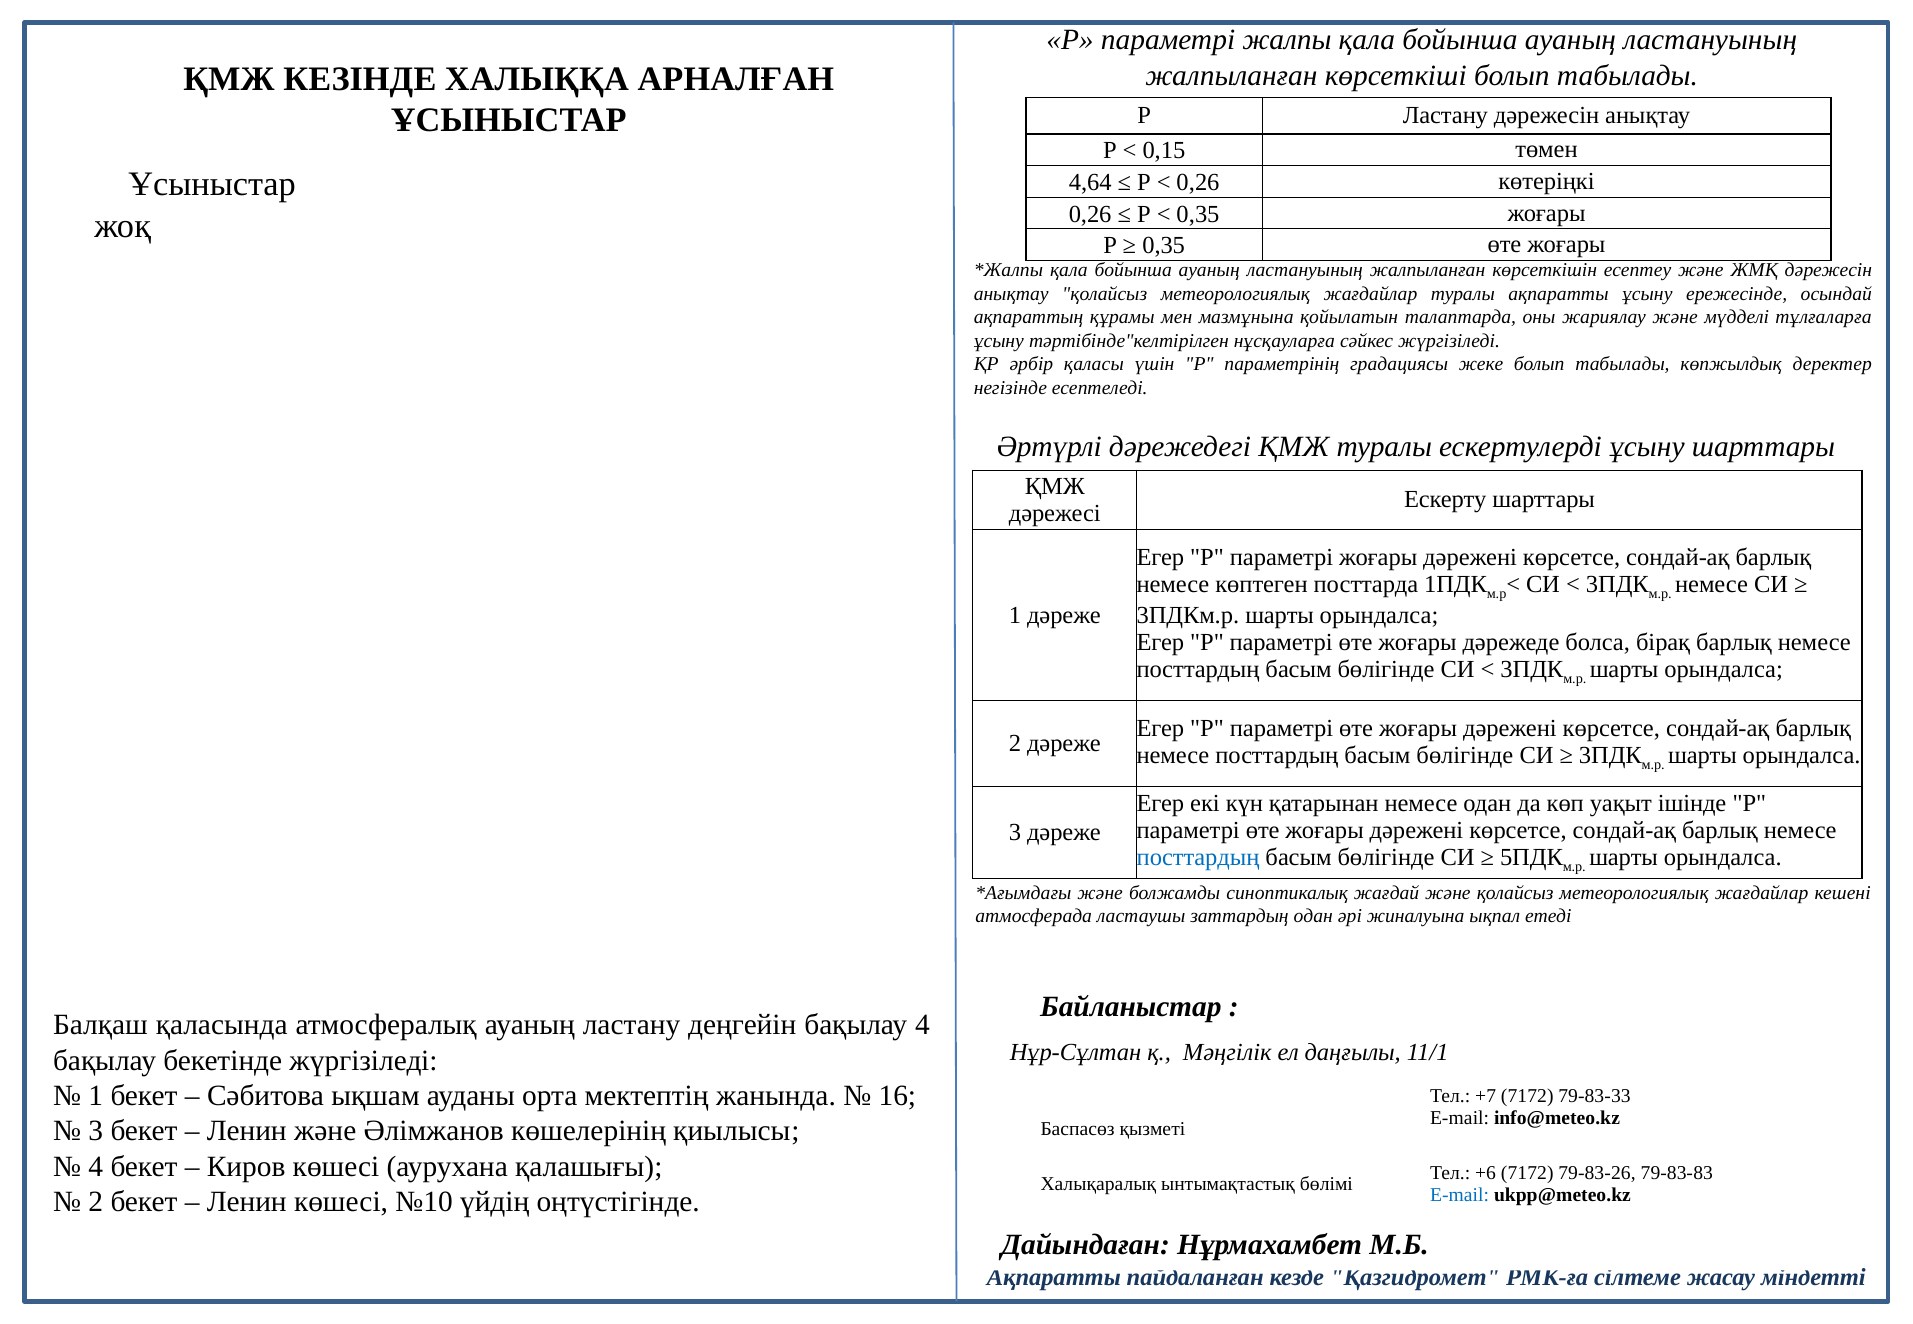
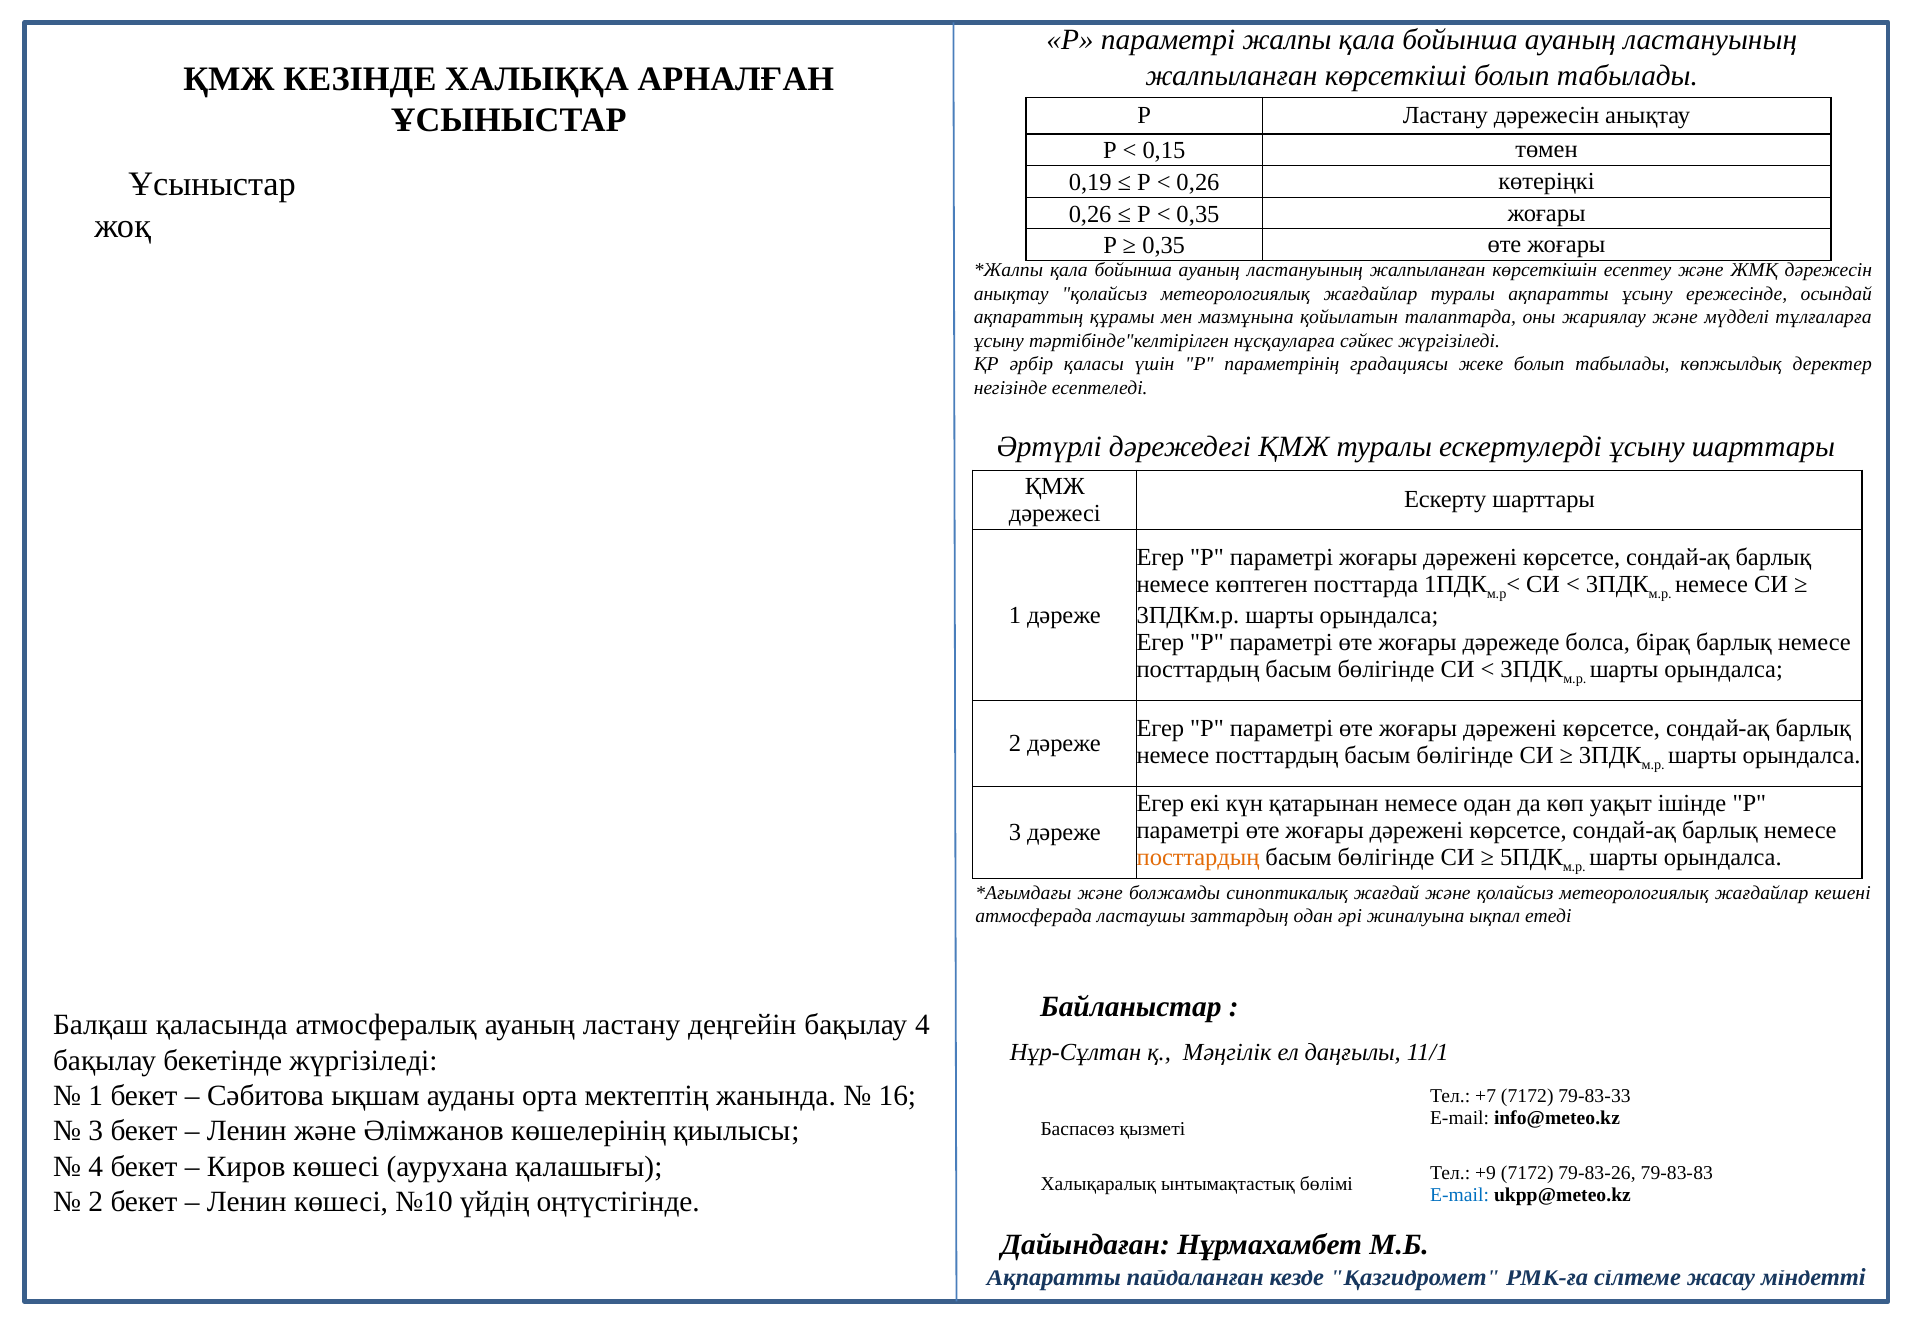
4,64: 4,64 -> 0,19
посттардың at (1198, 858) colour: blue -> orange
+6: +6 -> +9
